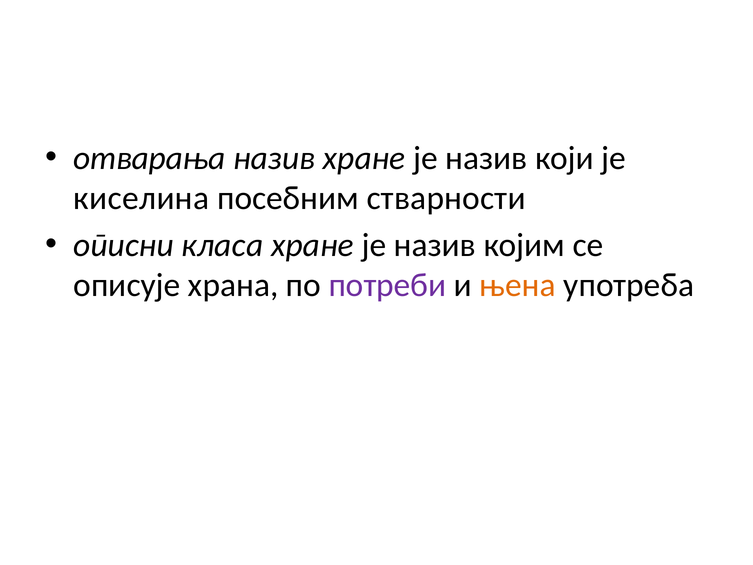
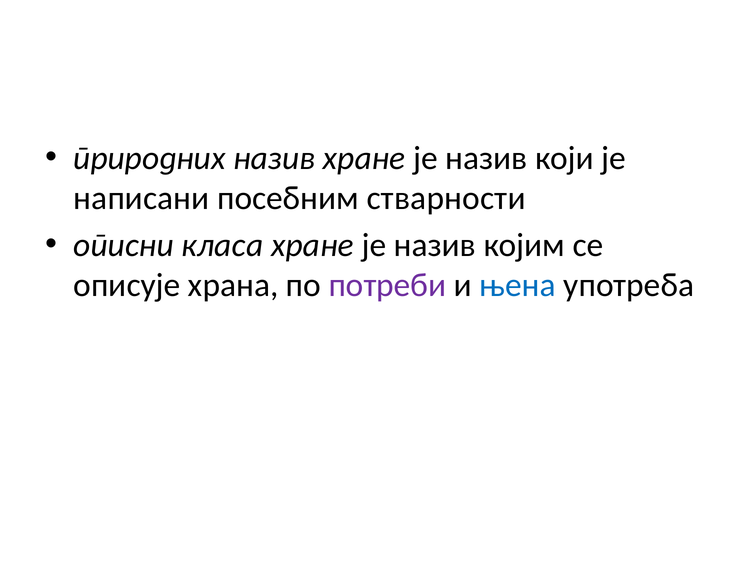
oтвaрaњa: oтвaрaњa -> природних
киселина: киселина -> написани
њена colour: orange -> blue
